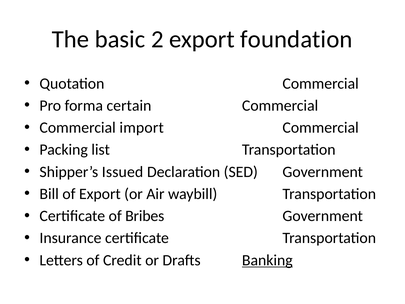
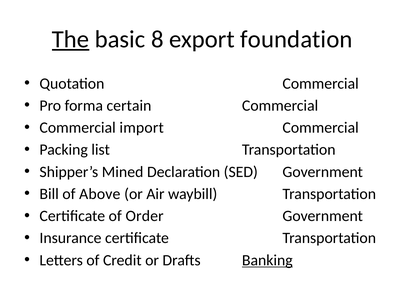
The underline: none -> present
2: 2 -> 8
Issued: Issued -> Mined
of Export: Export -> Above
Bribes: Bribes -> Order
